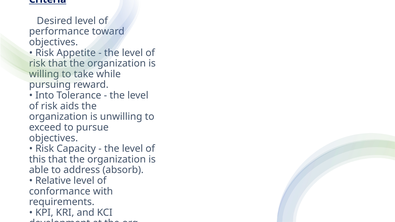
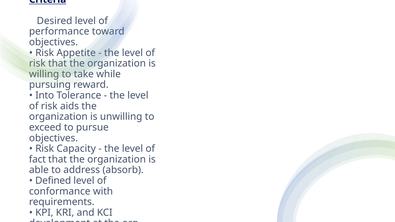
this: this -> fact
Relative: Relative -> Defined
